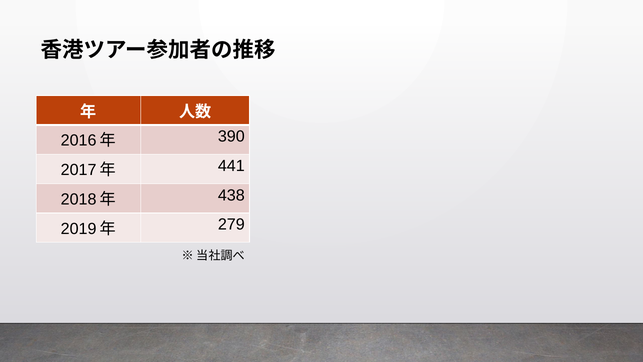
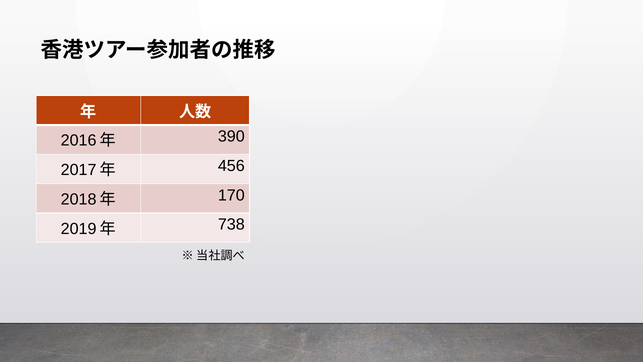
441: 441 -> 456
438: 438 -> 170
279: 279 -> 738
